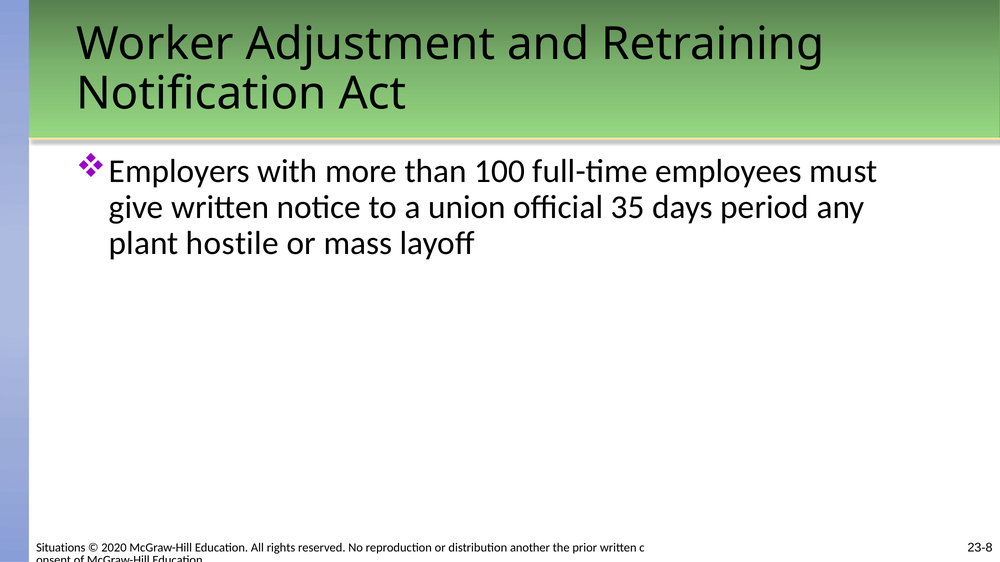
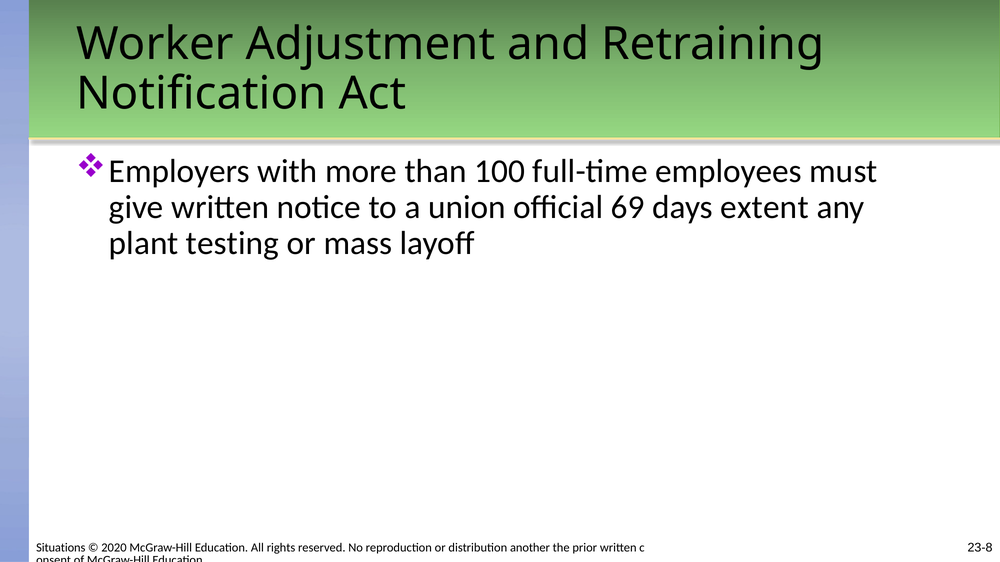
35: 35 -> 69
period: period -> extent
hostile: hostile -> testing
